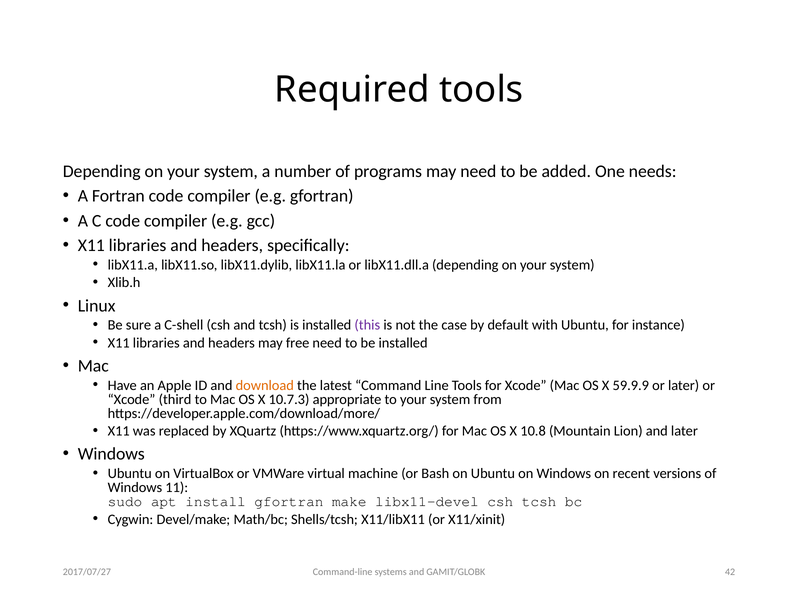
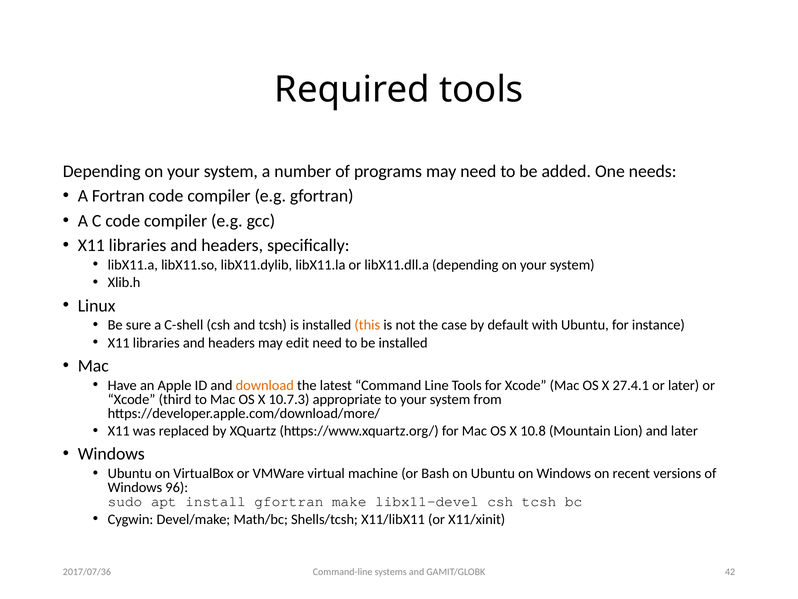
this colour: purple -> orange
free: free -> edit
59.9.9: 59.9.9 -> 27.4.1
11: 11 -> 96
2017/07/27: 2017/07/27 -> 2017/07/36
